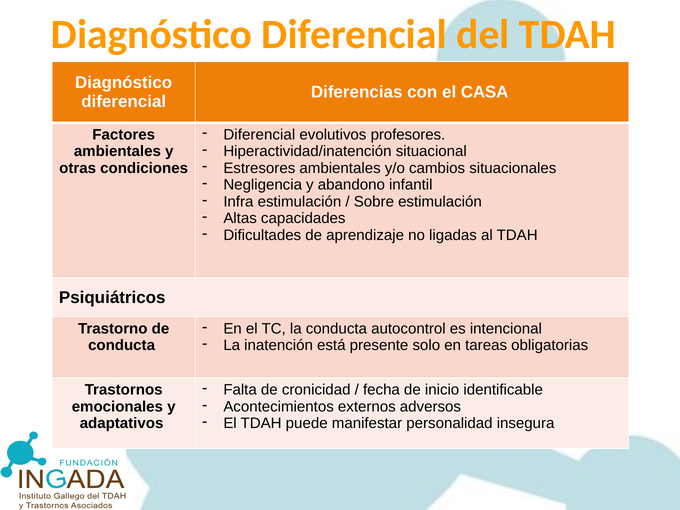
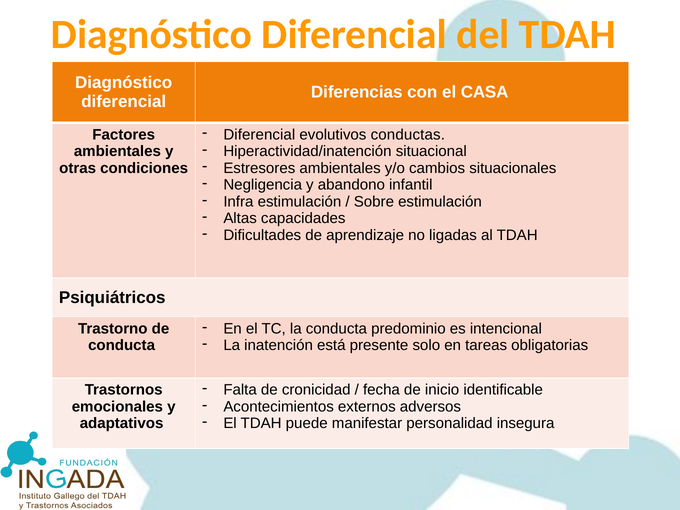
profesores: profesores -> conductas
autocontrol: autocontrol -> predominio
